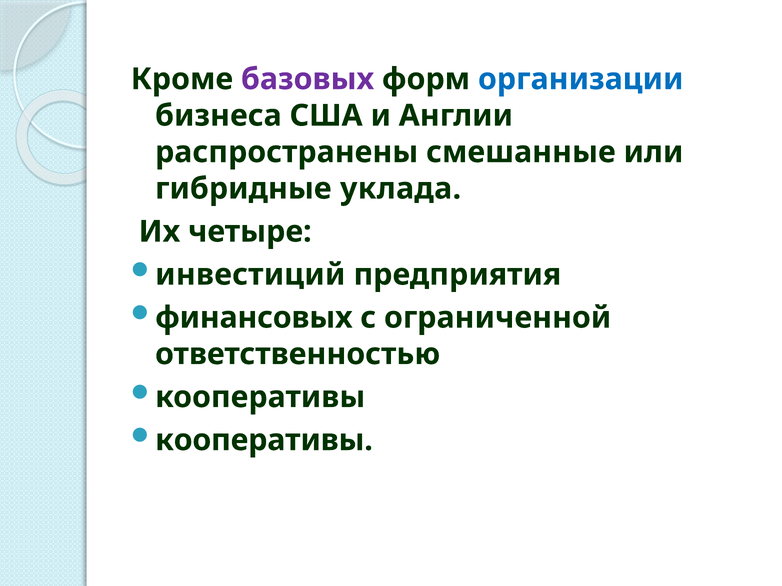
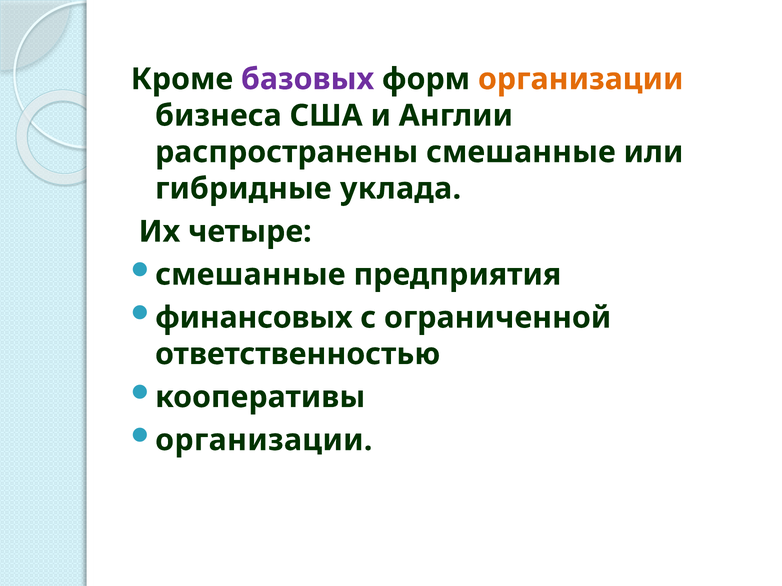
организации at (581, 79) colour: blue -> orange
инвестиций at (250, 275): инвестиций -> смешанные
кооперативы at (264, 440): кооперативы -> организации
